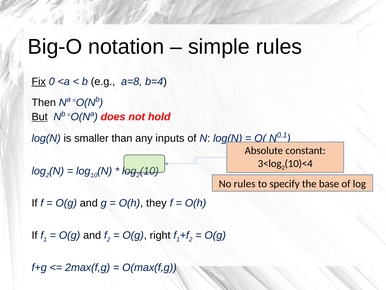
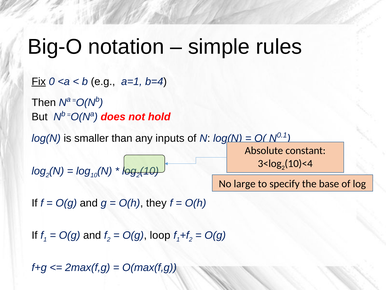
a=8: a=8 -> a=1
But underline: present -> none
No rules: rules -> large
right: right -> loop
